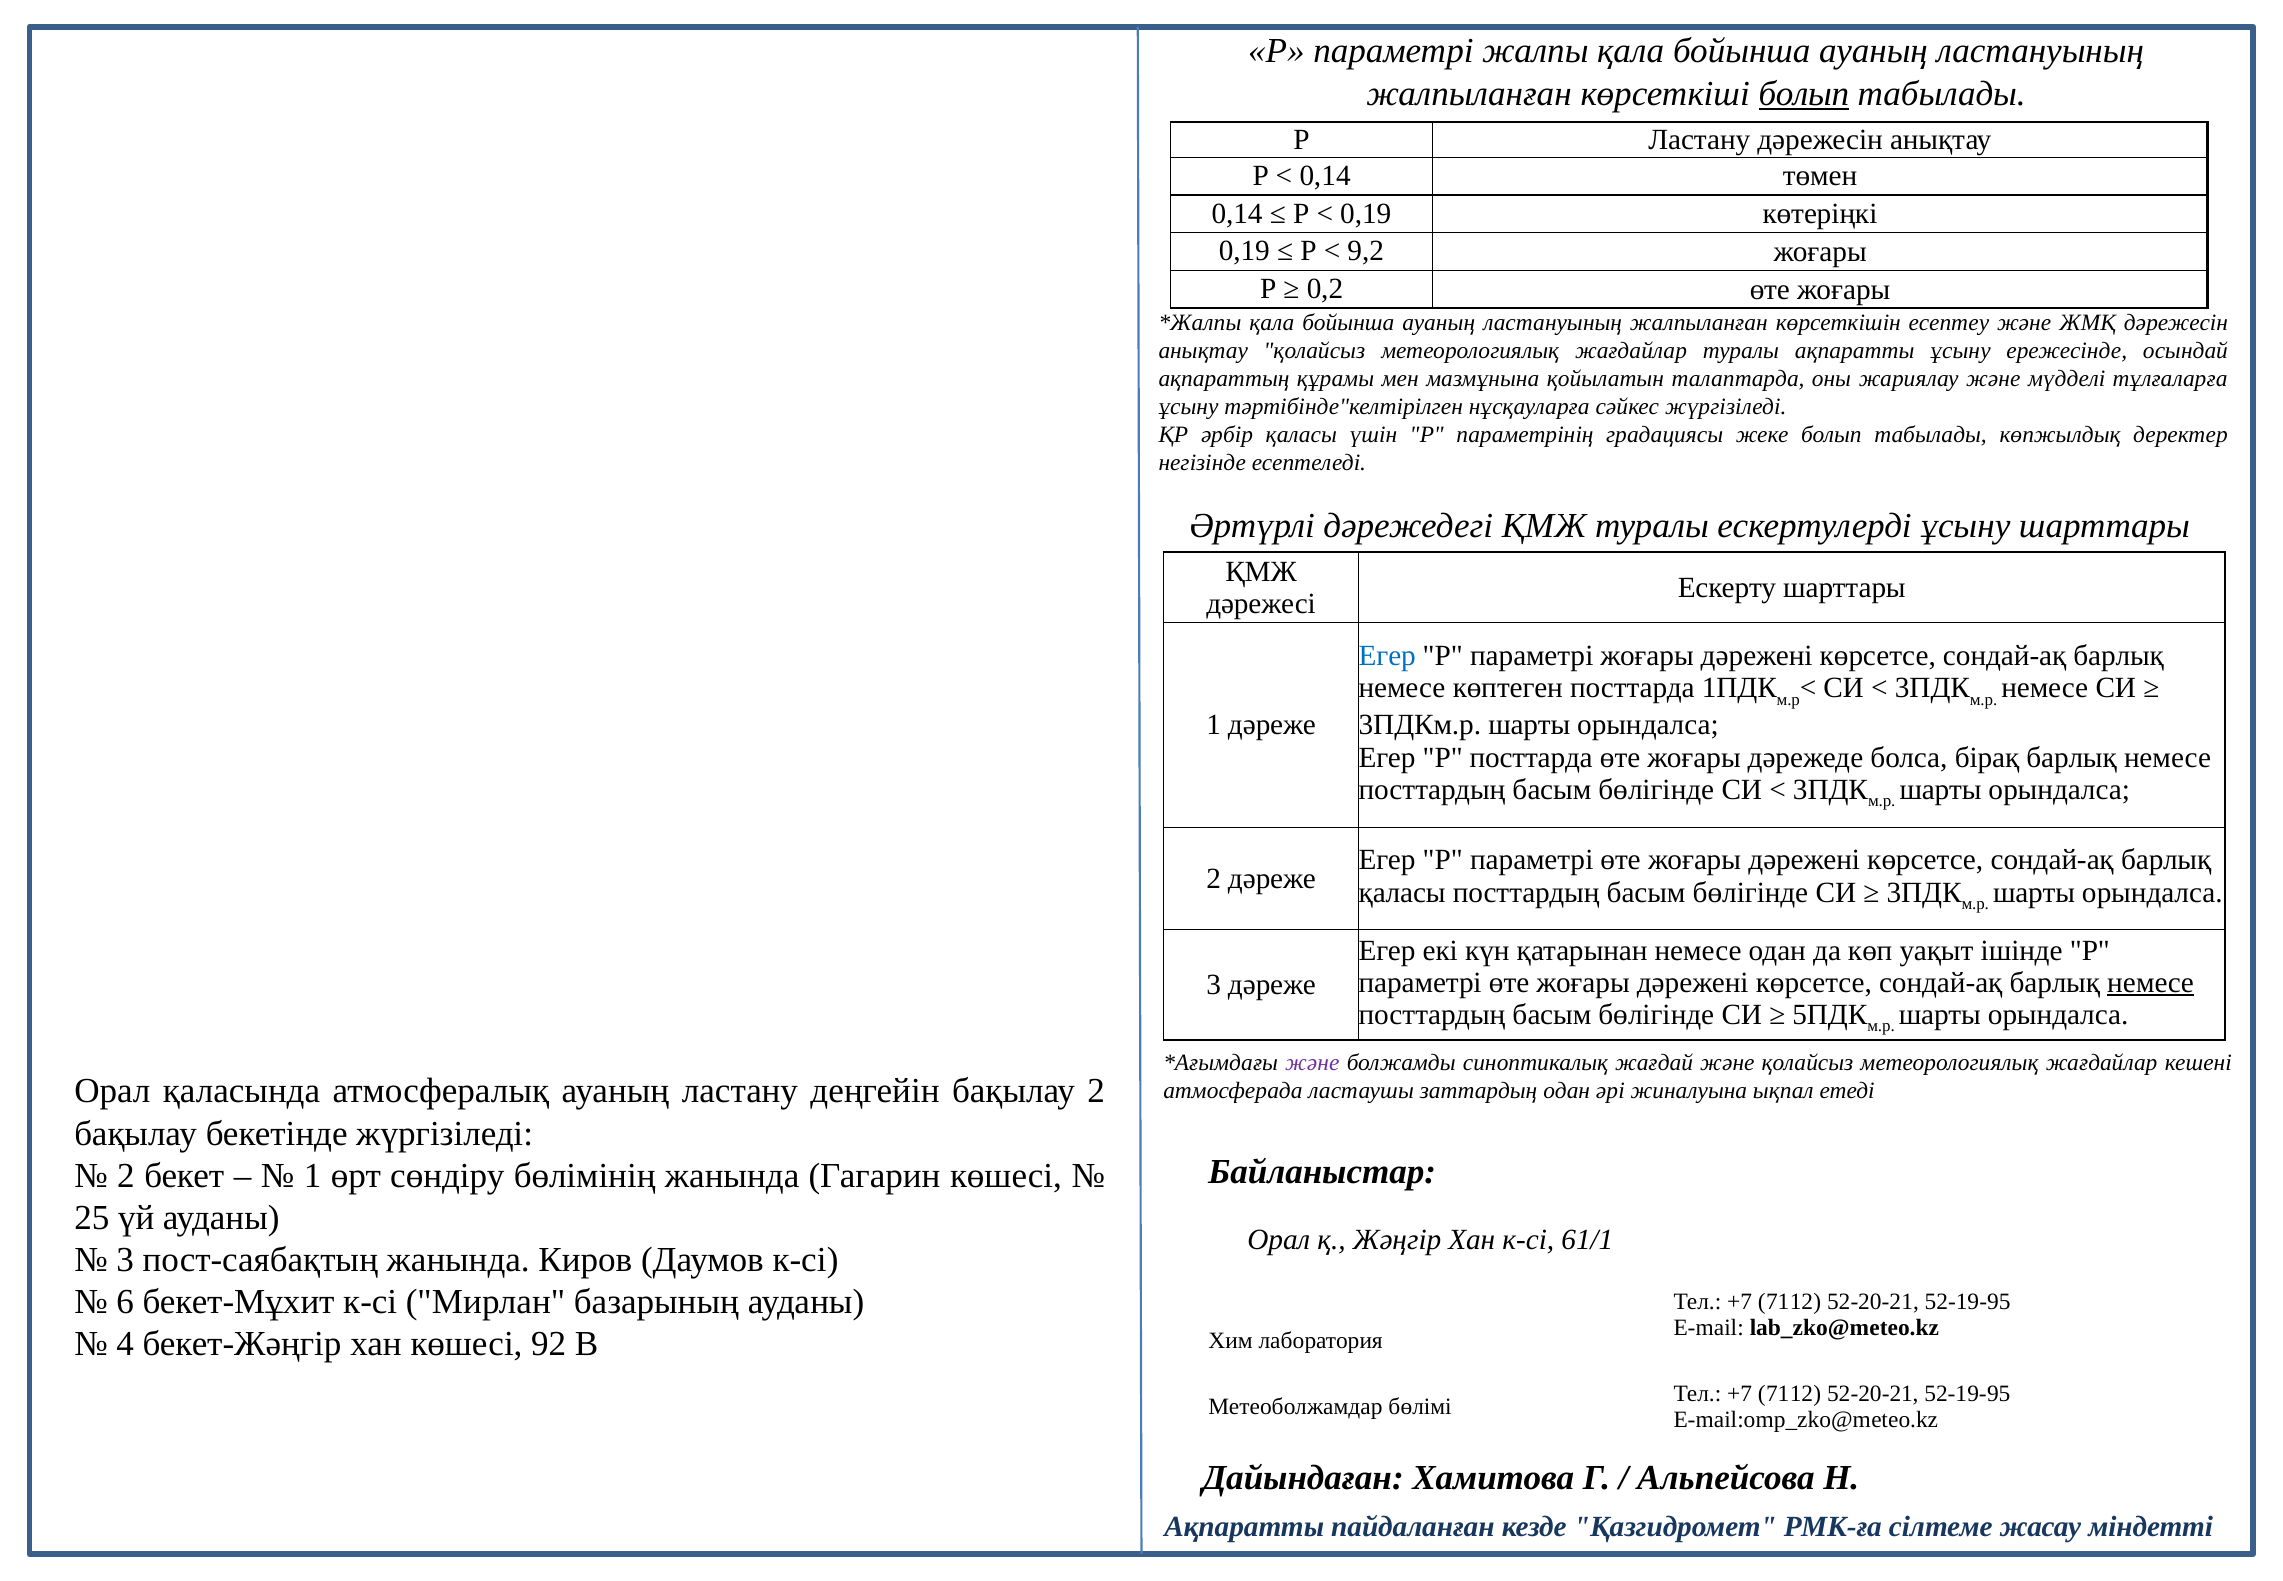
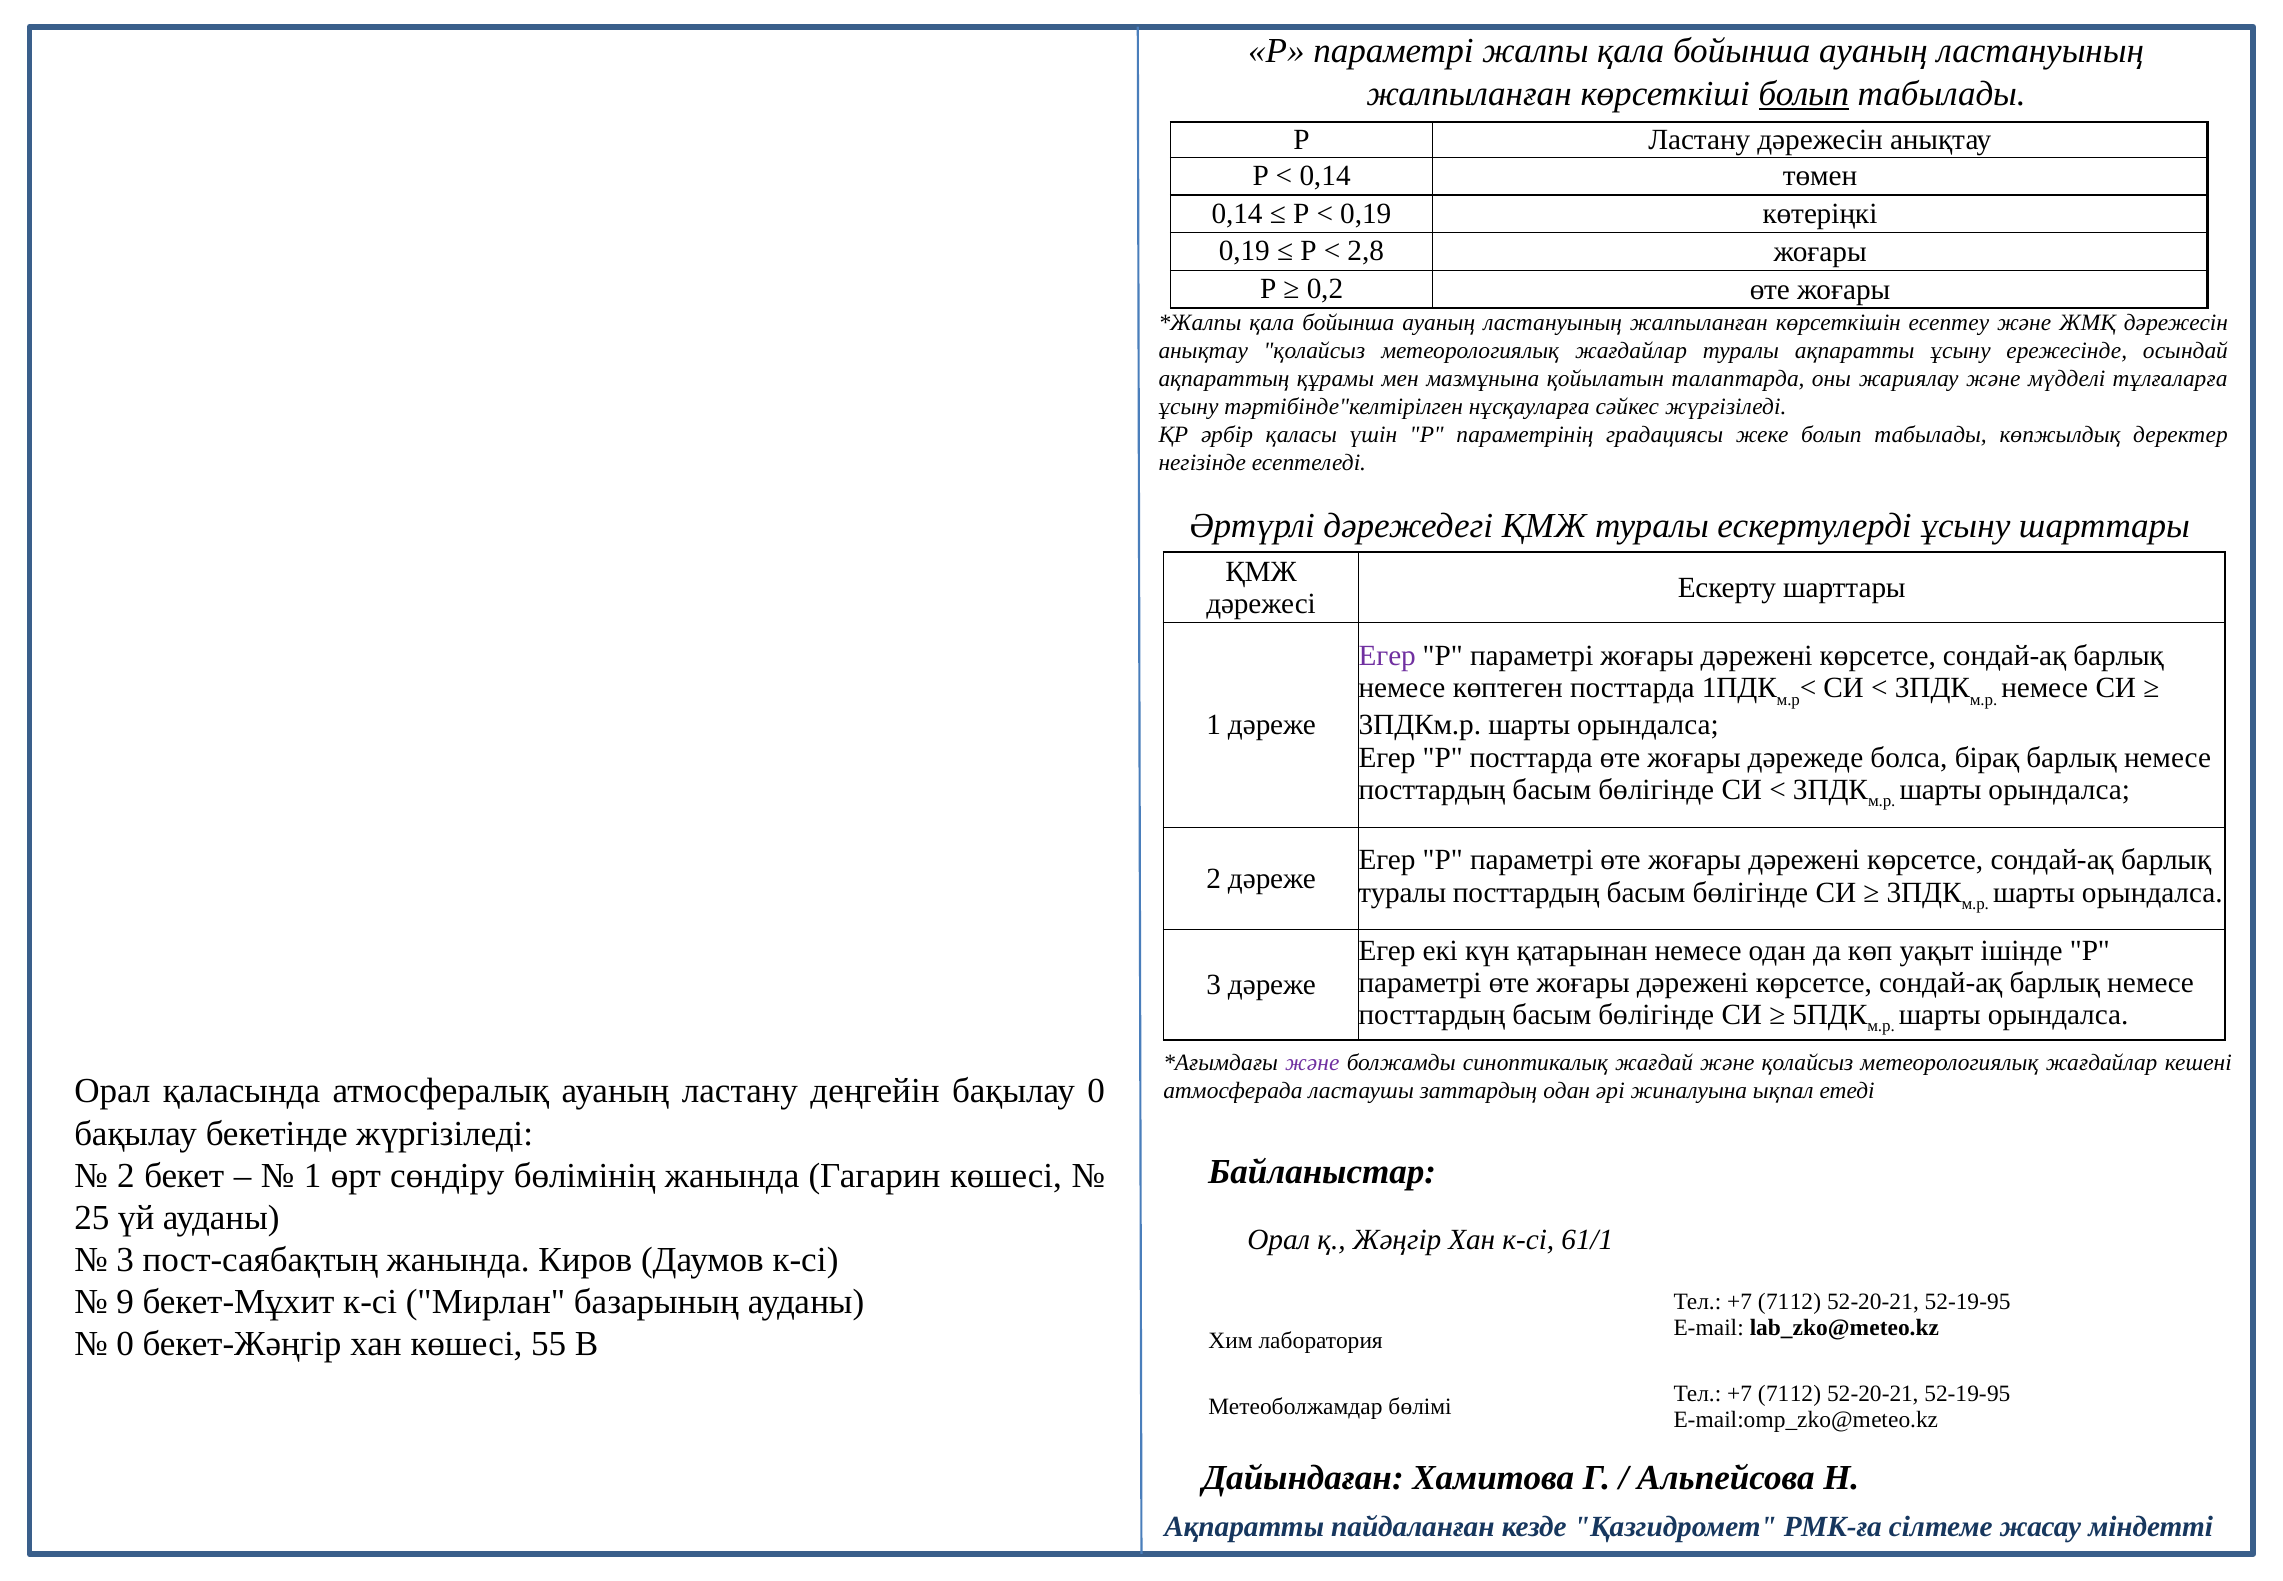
9,2: 9,2 -> 2,8
Егер at (1387, 656) colour: blue -> purple
қаласы at (1402, 892): қаласы -> туралы
немесе at (2151, 982) underline: present -> none
бақылау 2: 2 -> 0
6: 6 -> 9
4 at (125, 1344): 4 -> 0
92: 92 -> 55
